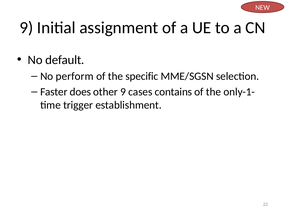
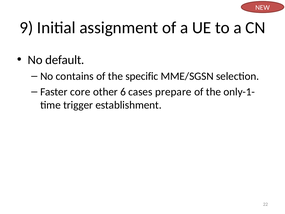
perform: perform -> contains
does: does -> core
other 9: 9 -> 6
contains: contains -> prepare
